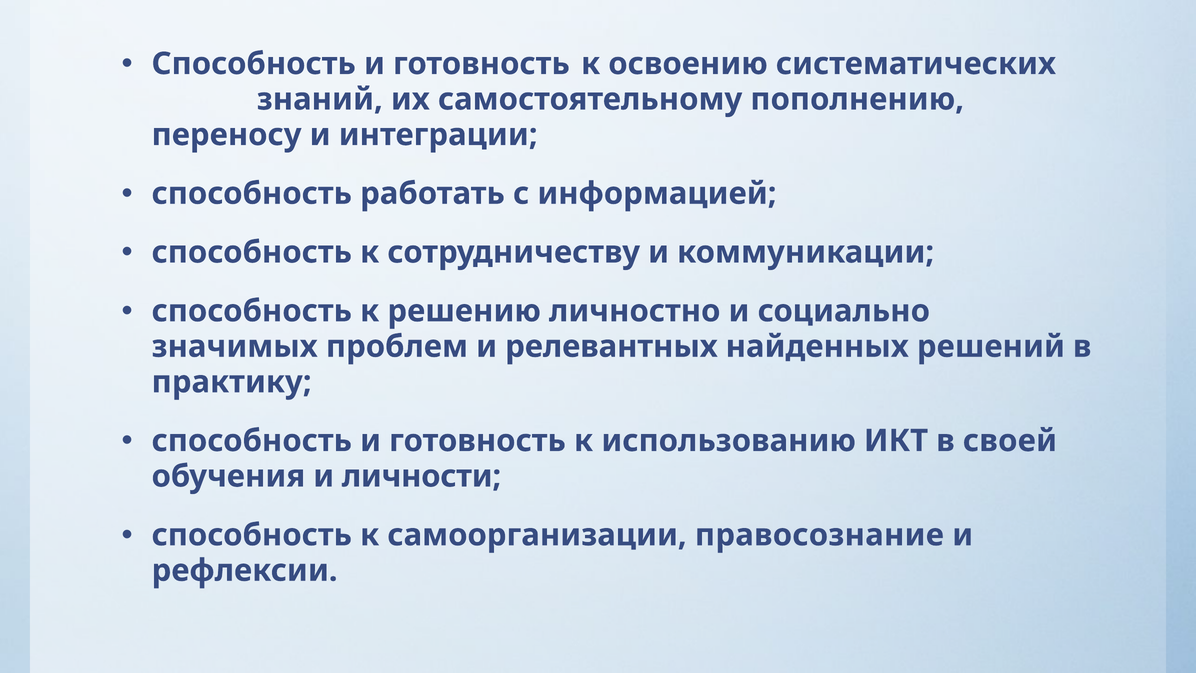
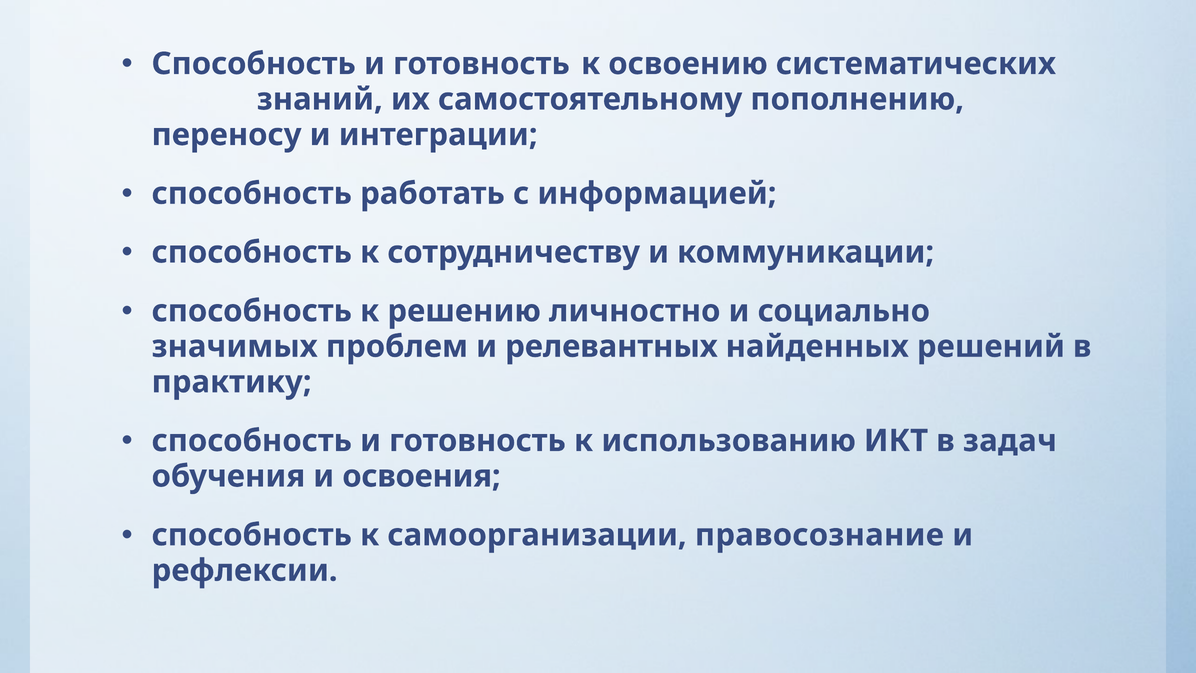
своей: своей -> задач
личности: личности -> освоения
